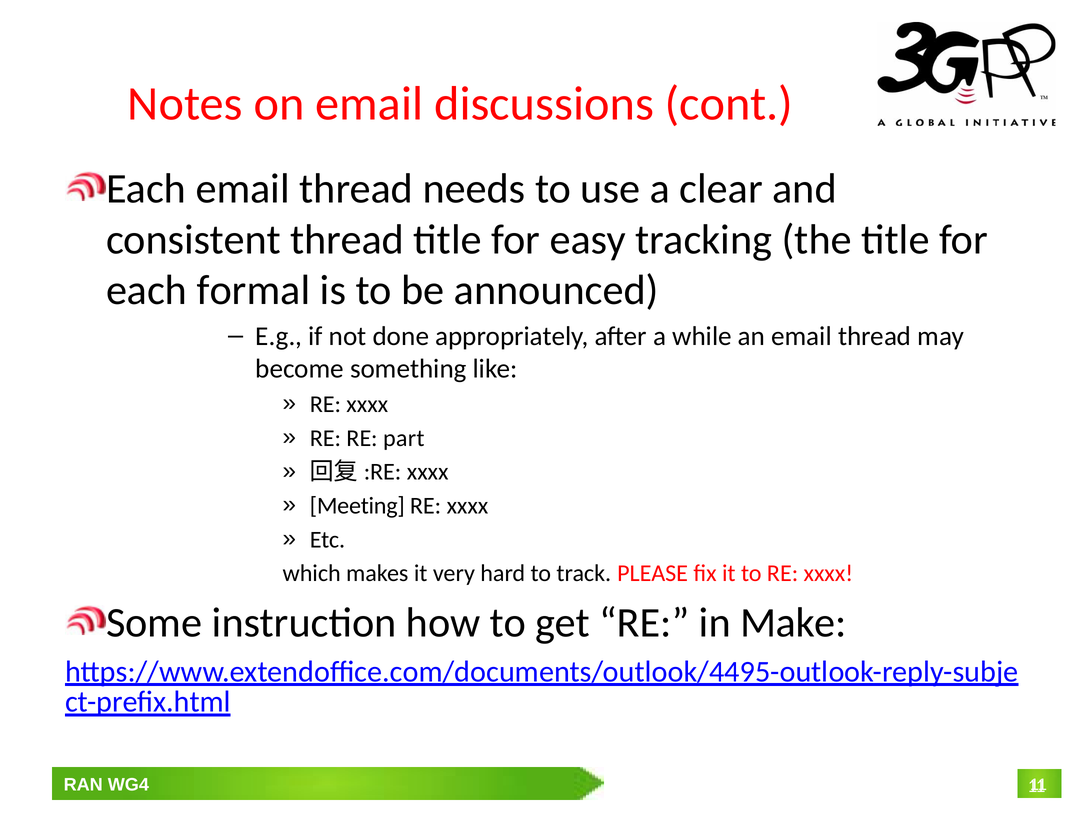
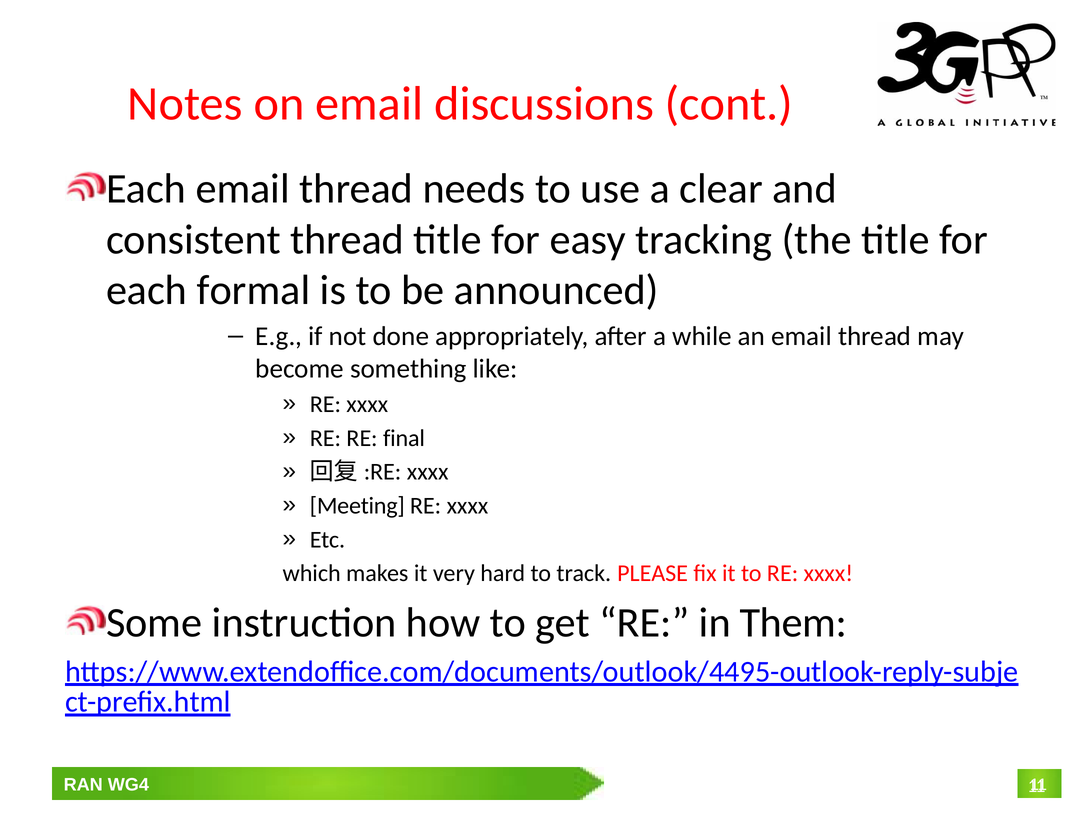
part: part -> final
Make: Make -> Them
